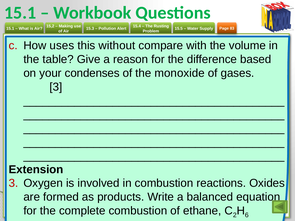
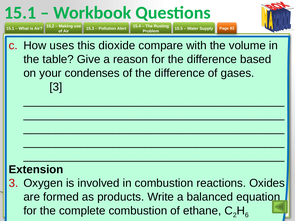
without: without -> dioxide
of the monoxide: monoxide -> difference
